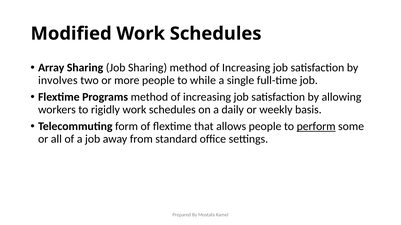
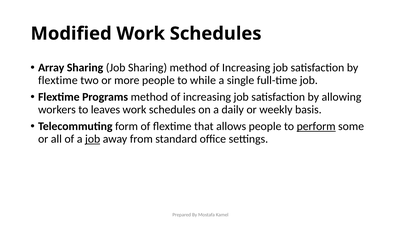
involves at (58, 80): involves -> flextime
rigidly: rigidly -> leaves
job at (93, 139) underline: none -> present
